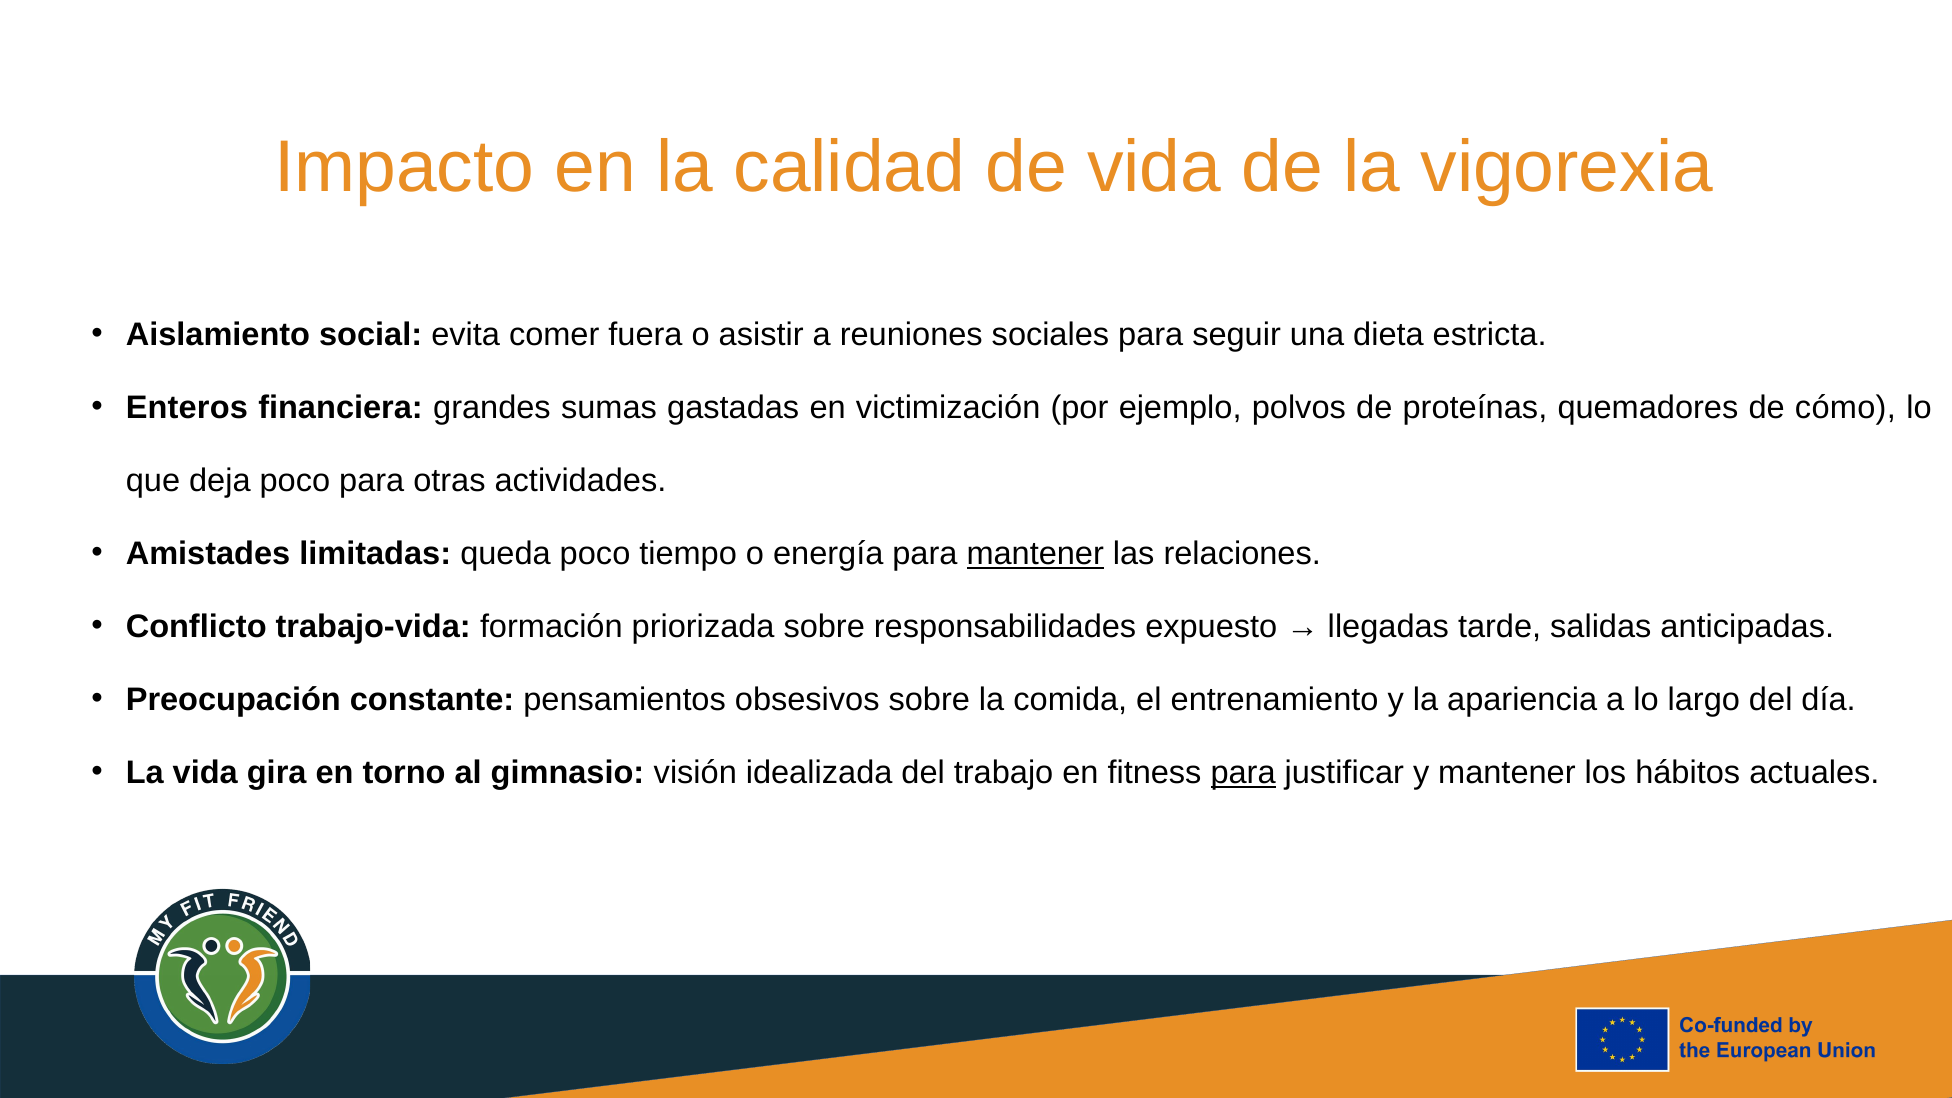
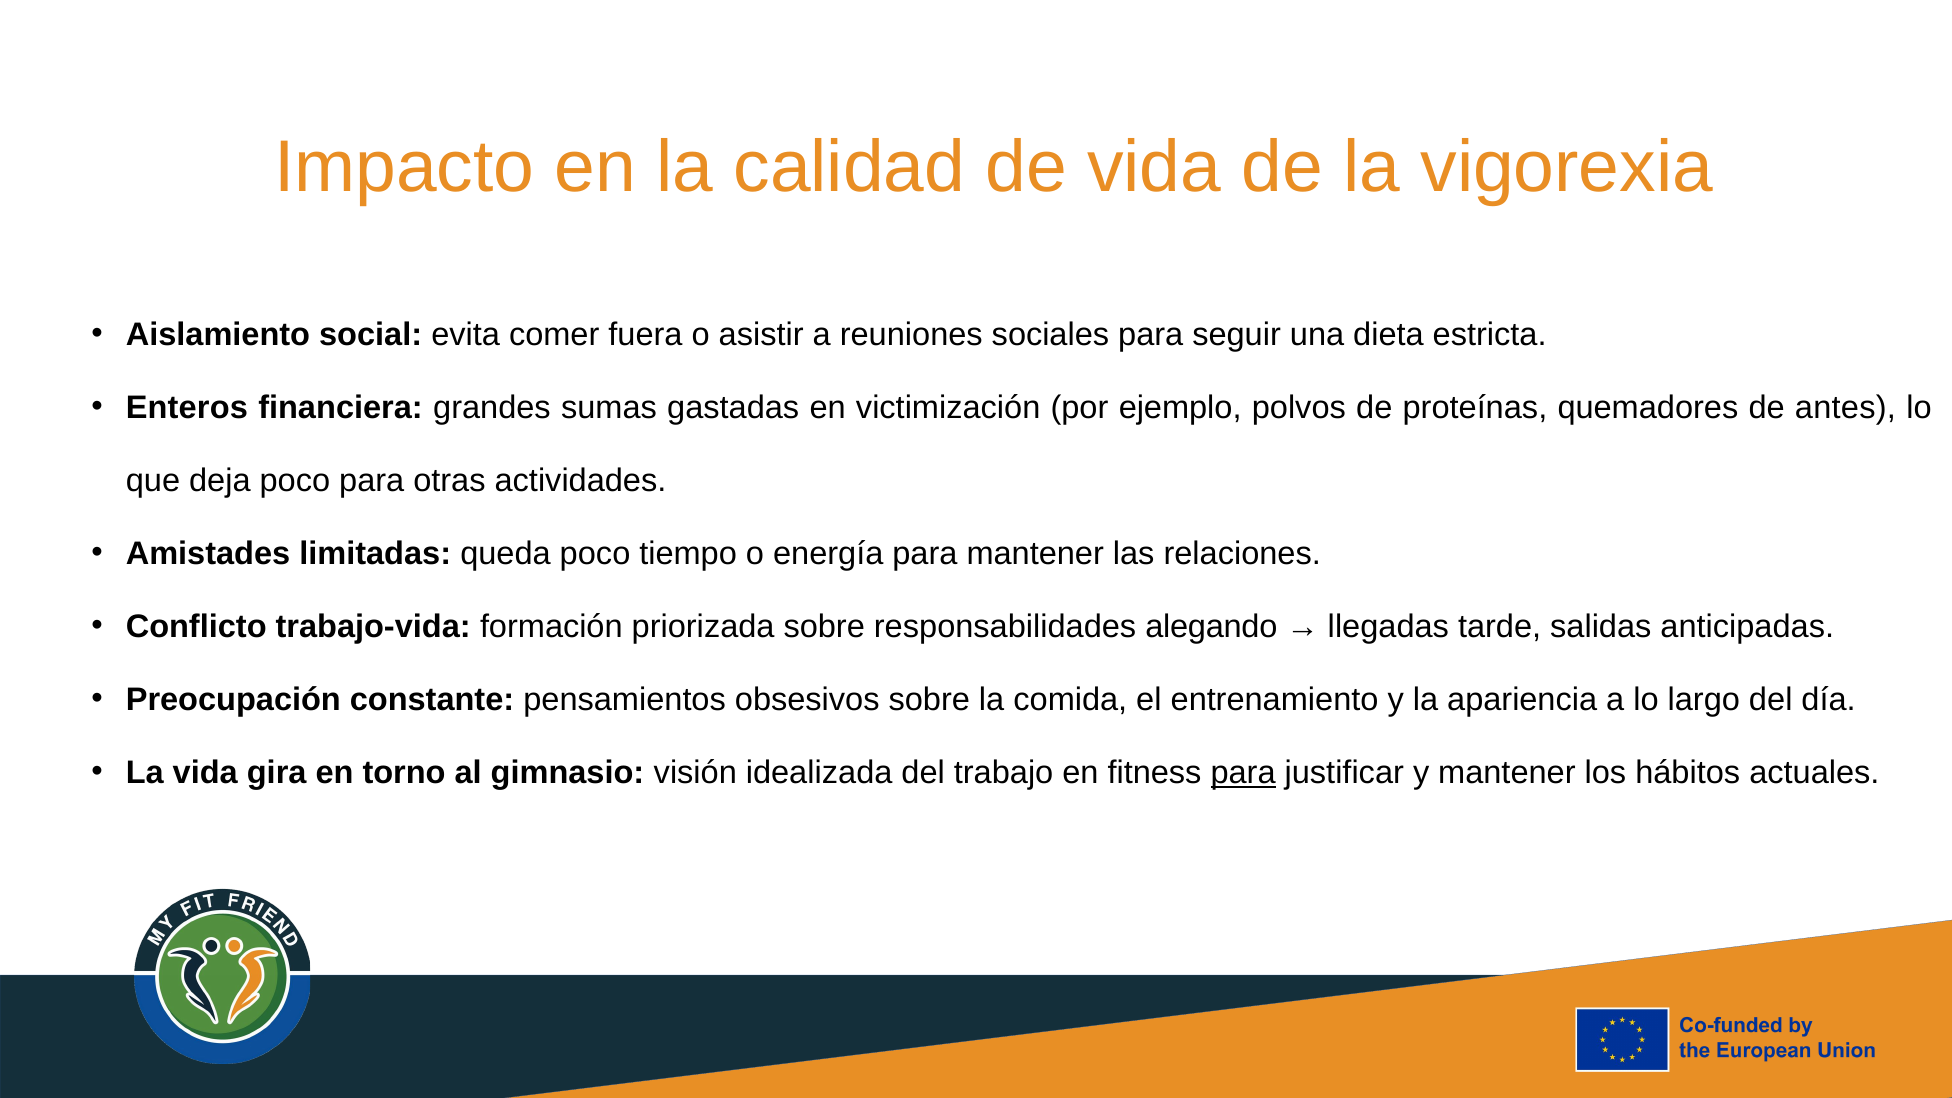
cómo: cómo -> antes
mantener at (1035, 554) underline: present -> none
expuesto: expuesto -> alegando
